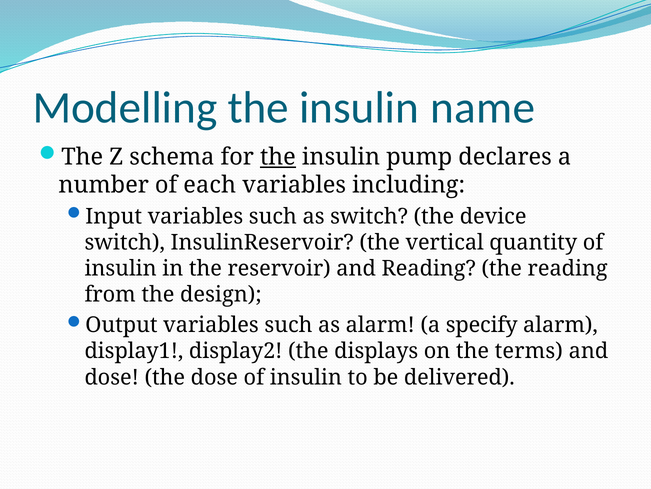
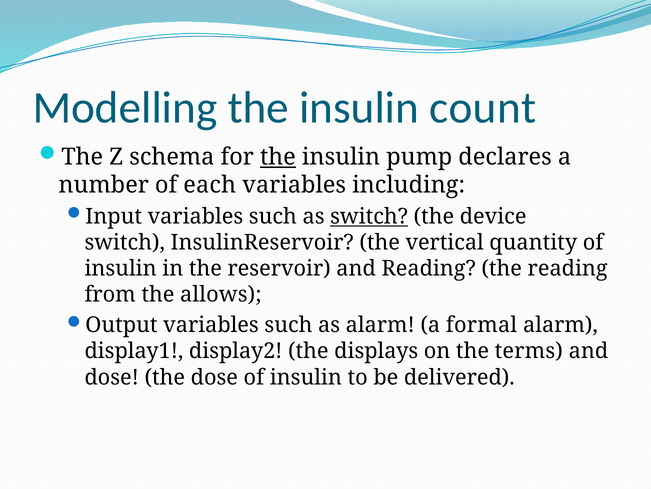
name: name -> count
switch at (369, 216) underline: none -> present
design: design -> allows
specify: specify -> formal
